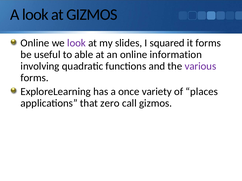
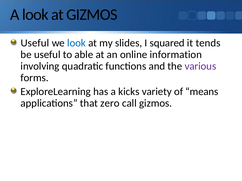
Online at (35, 43): Online -> Useful
look at (77, 43) colour: purple -> blue
it forms: forms -> tends
once: once -> kicks
places: places -> means
